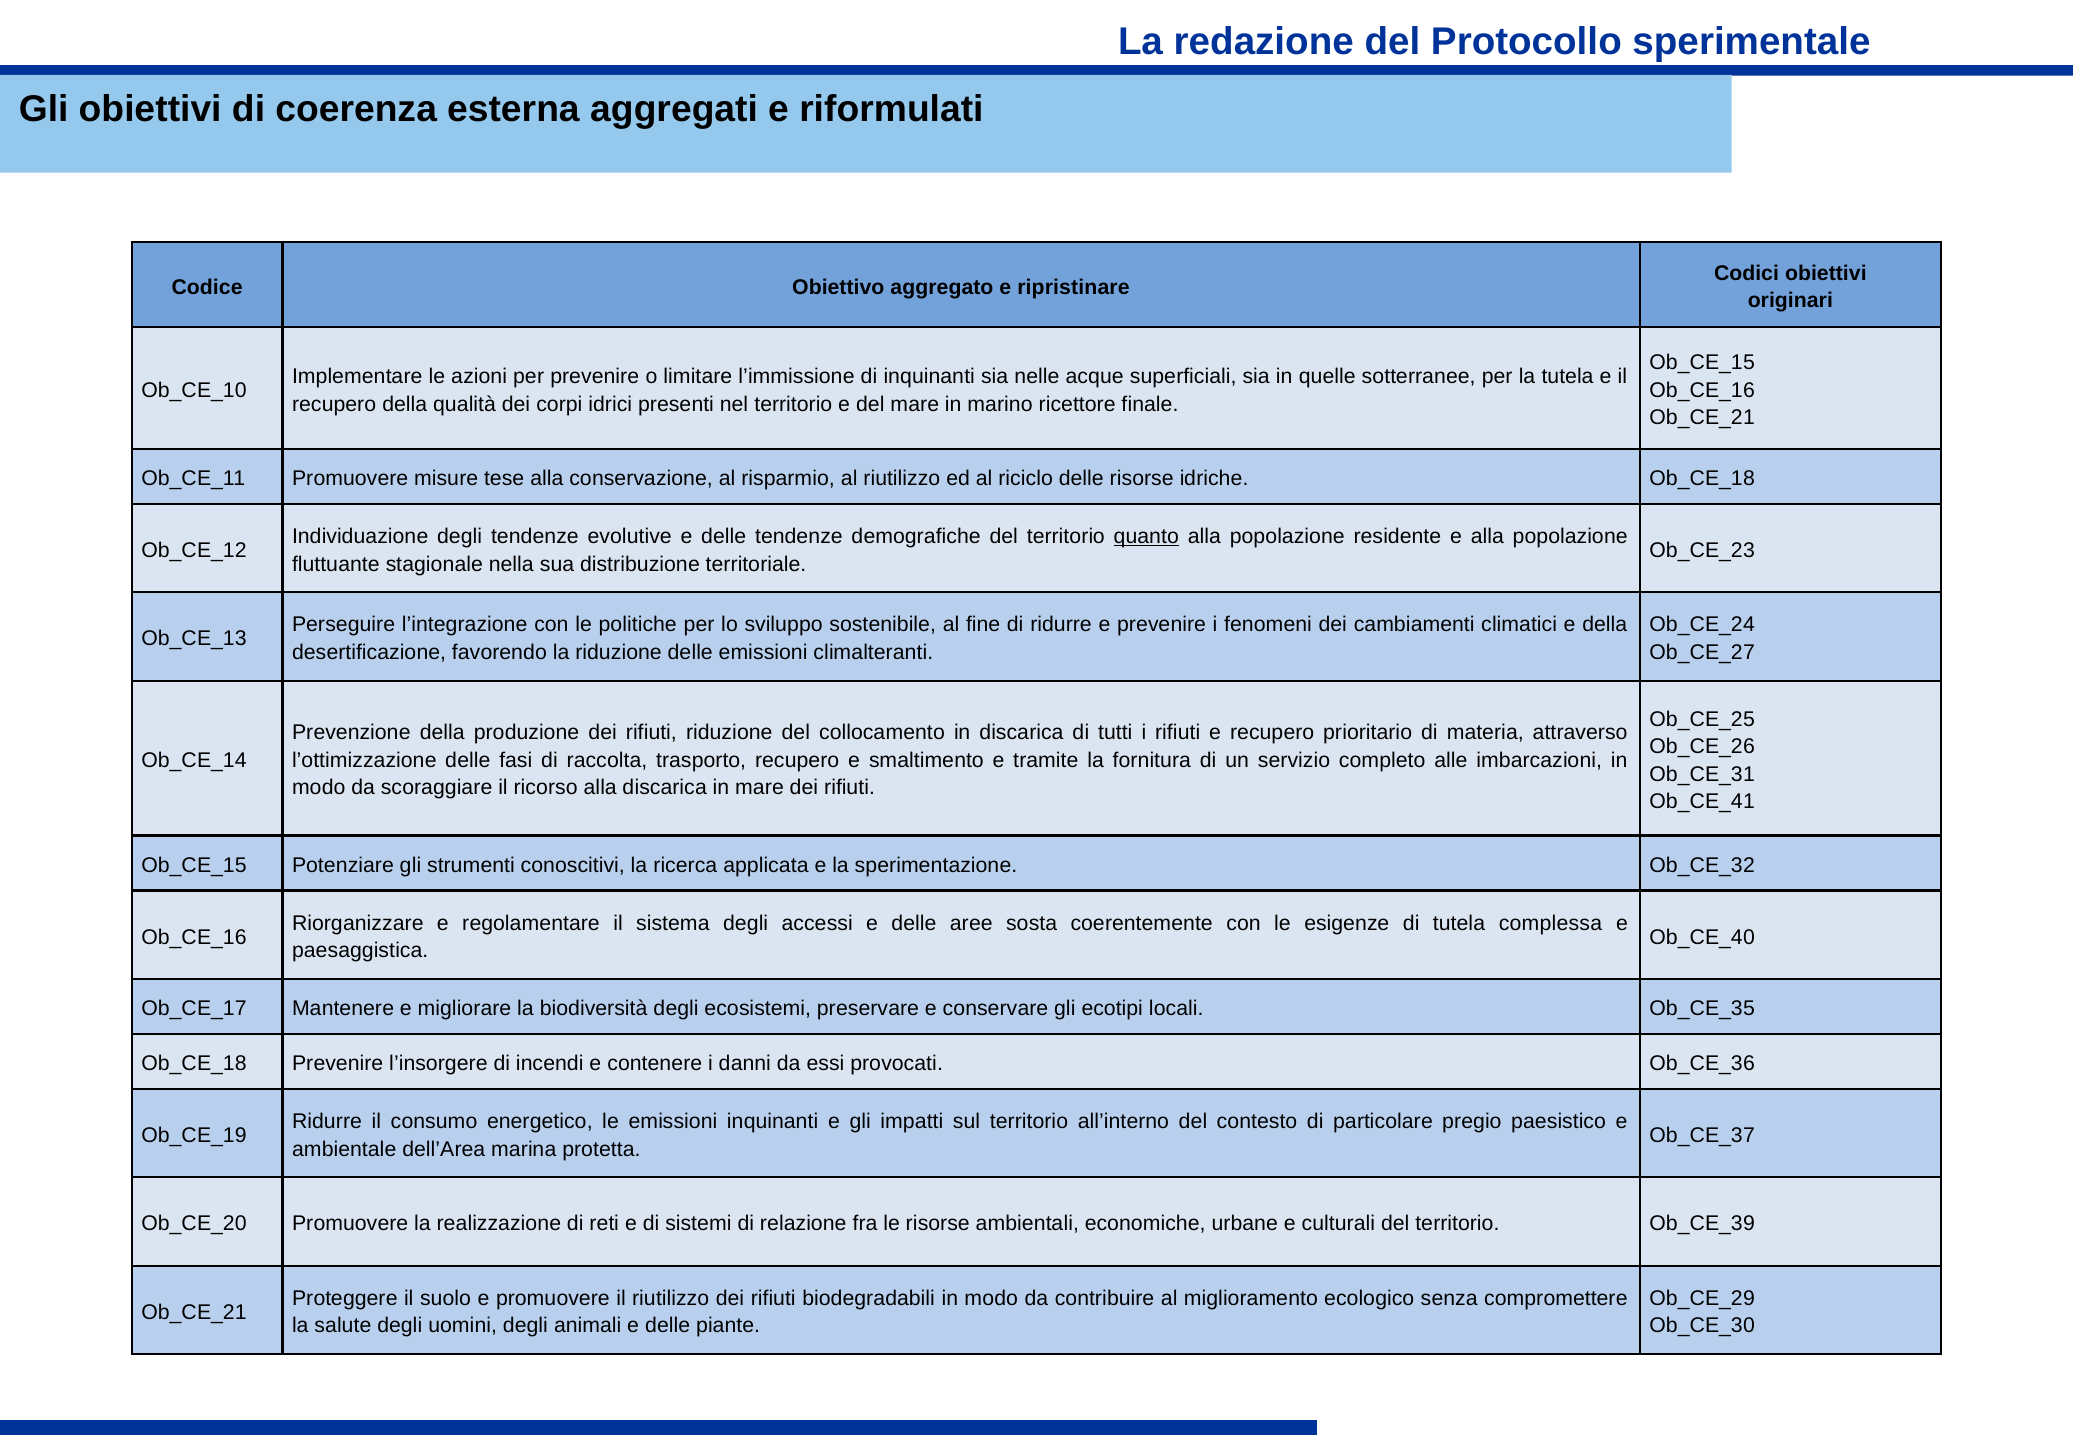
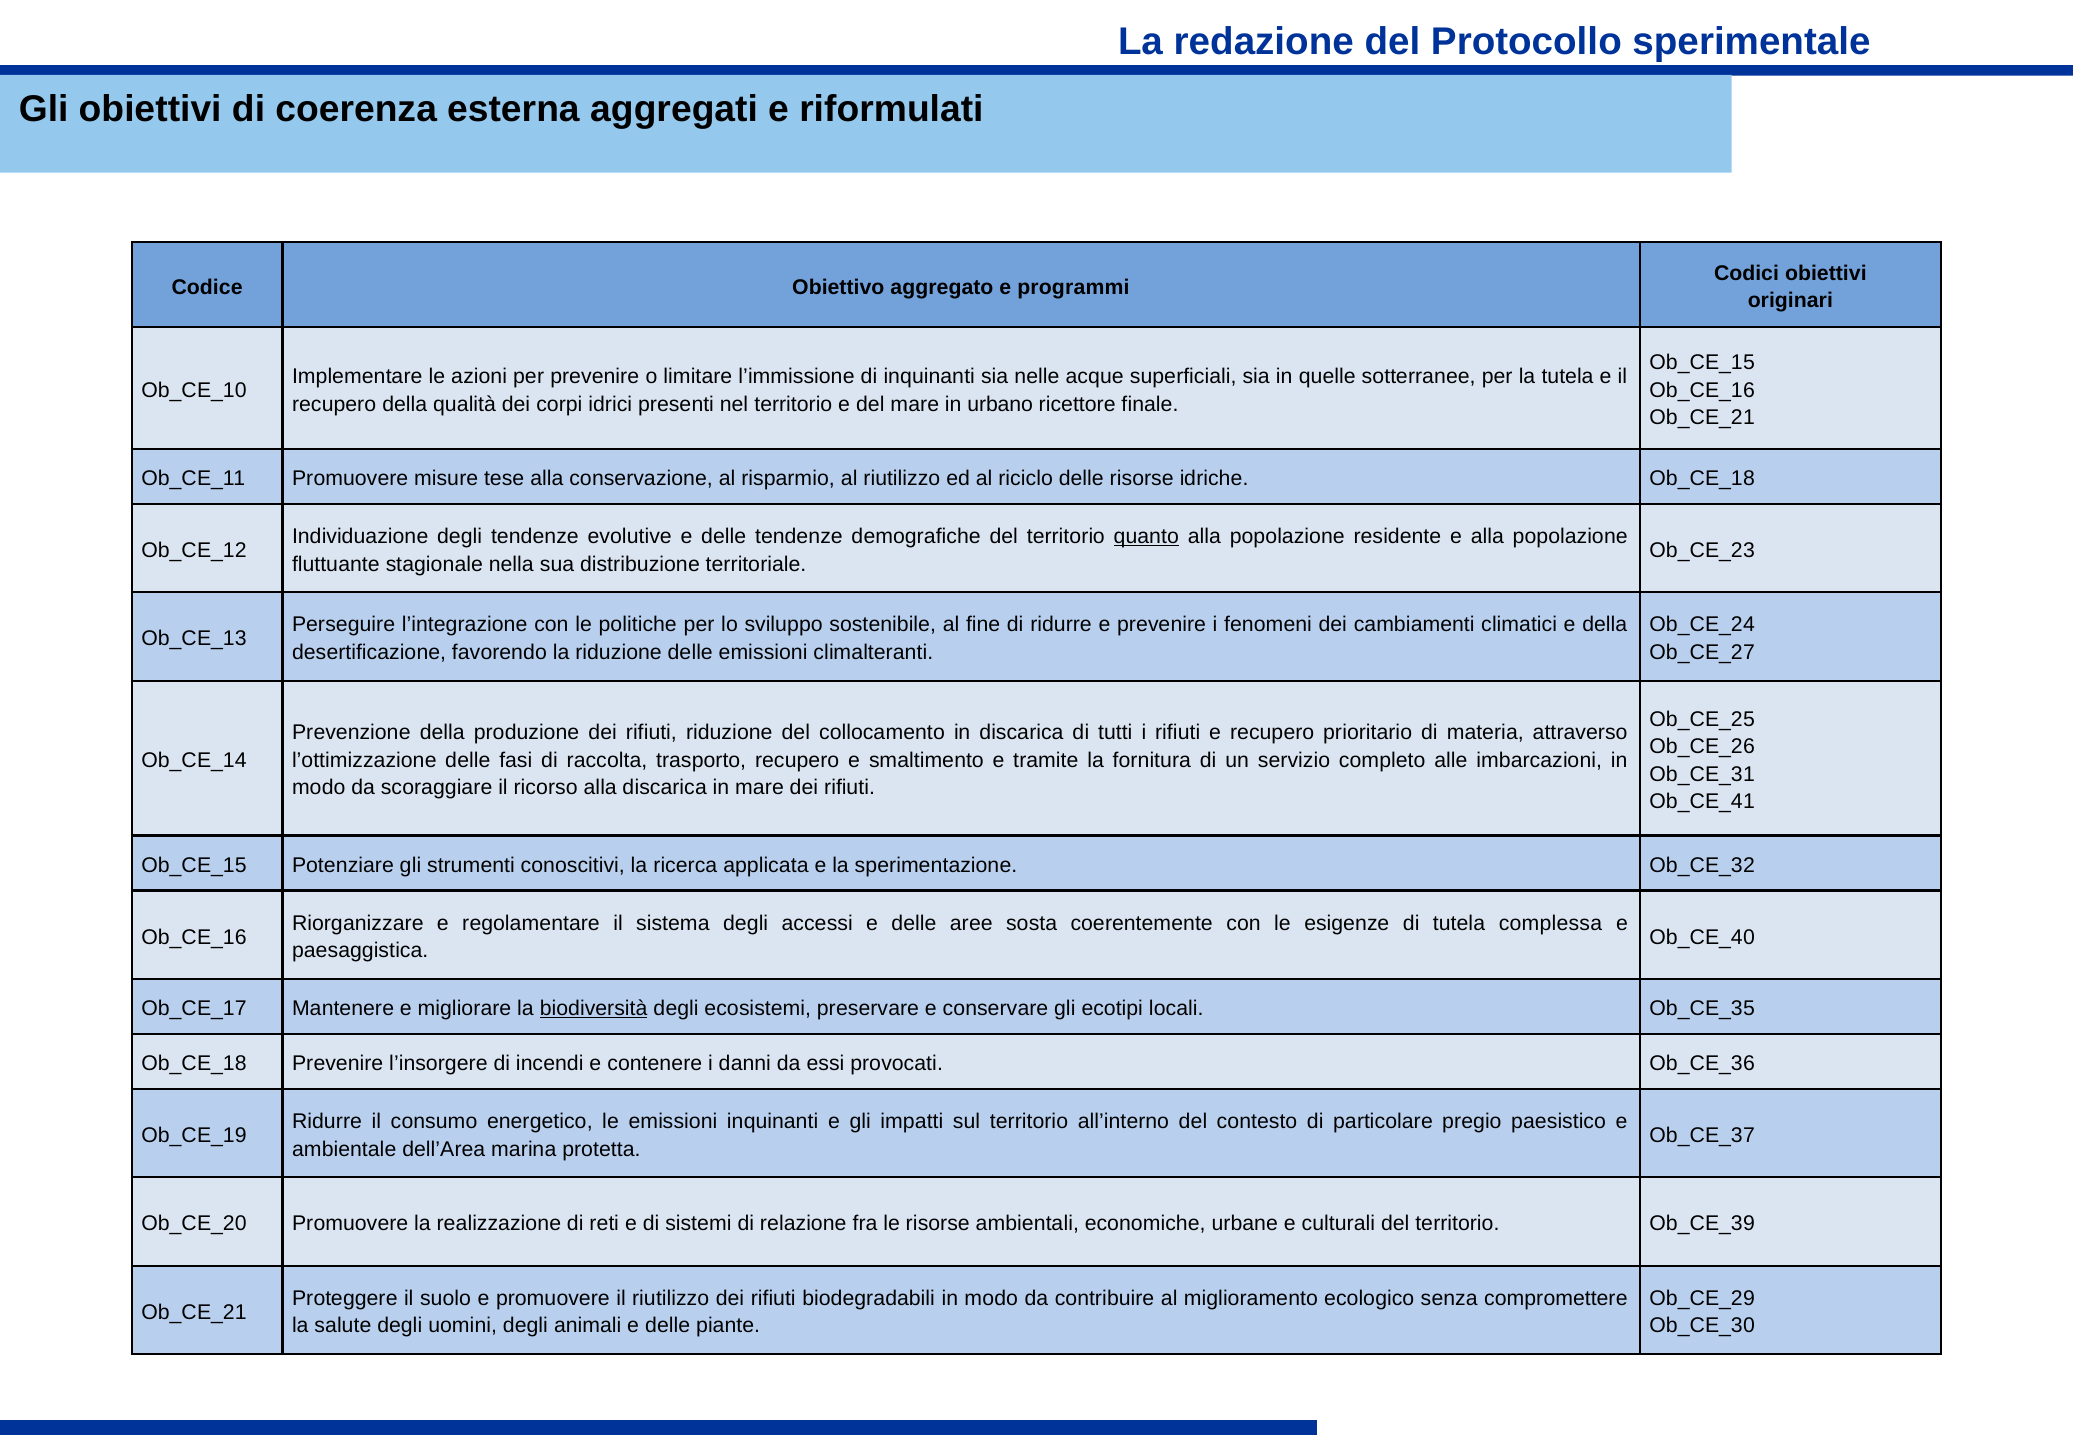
ripristinare: ripristinare -> programmi
marino: marino -> urbano
biodiversità underline: none -> present
